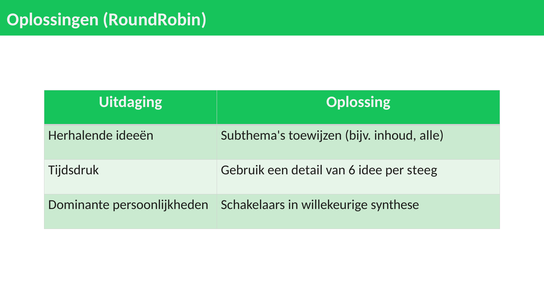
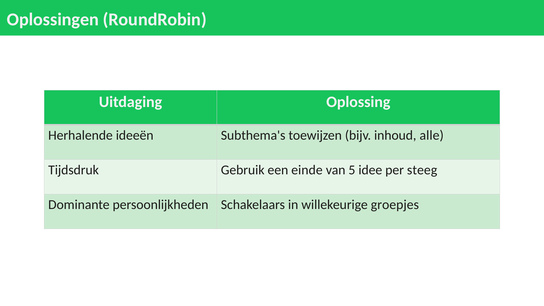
detail: detail -> einde
6: 6 -> 5
synthese: synthese -> groepjes
